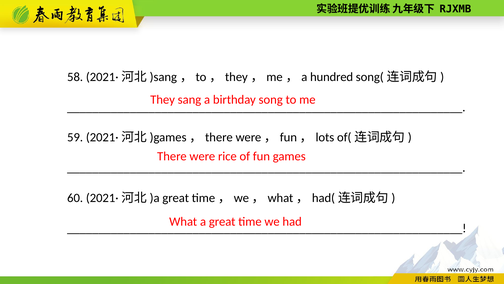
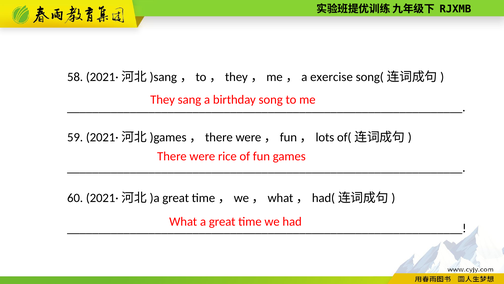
hundred: hundred -> exercise
